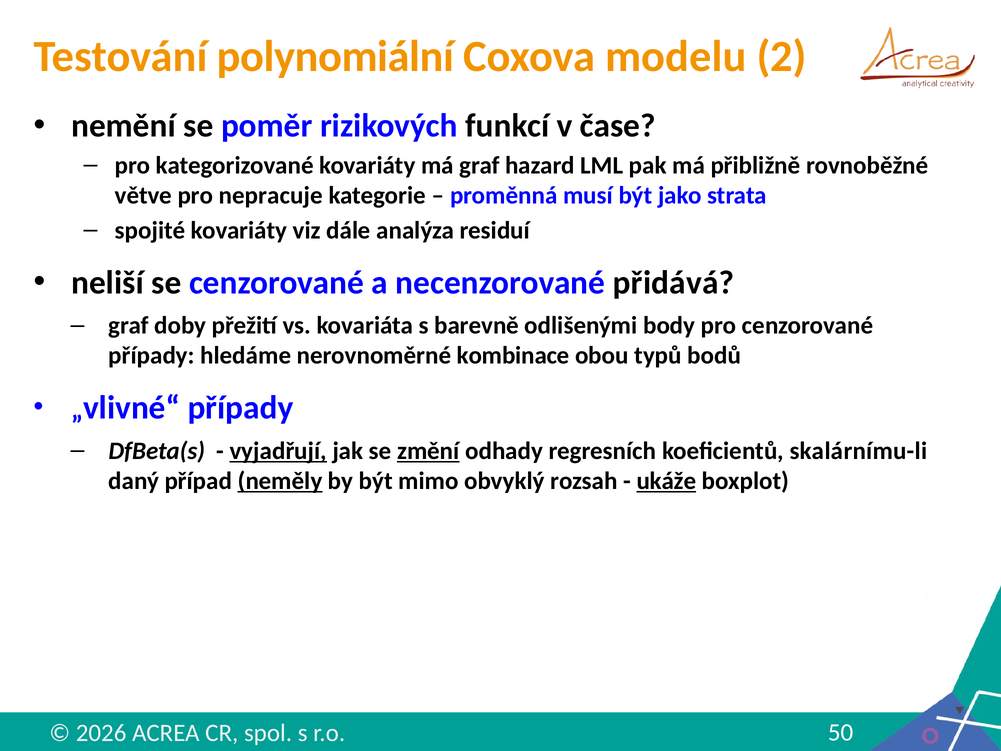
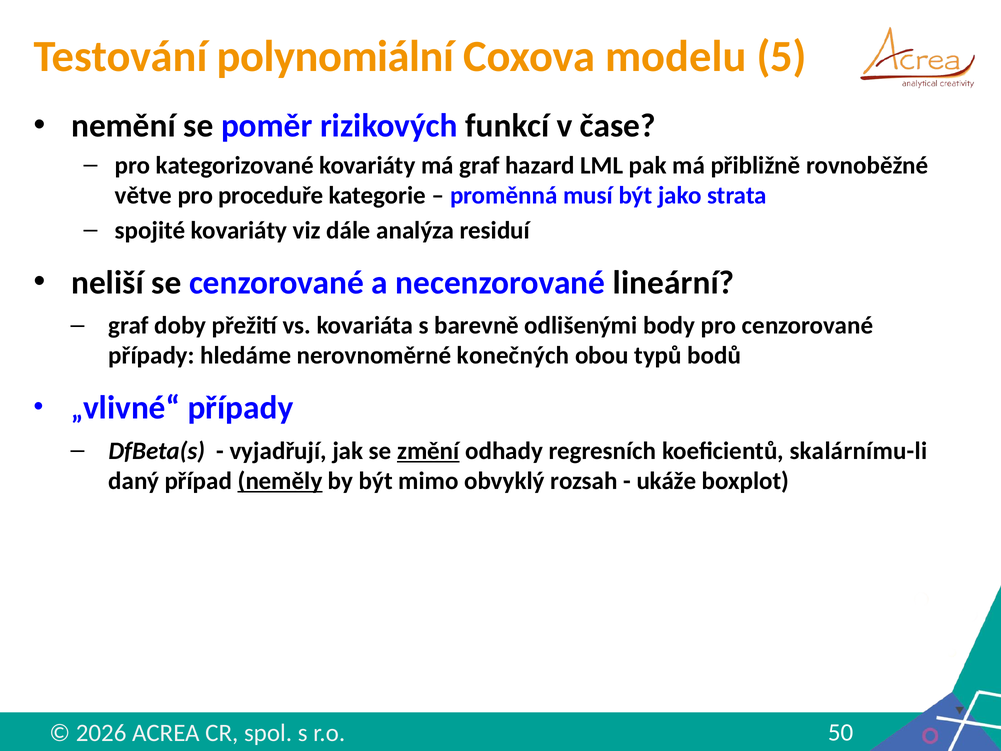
2: 2 -> 5
nepracuje: nepracuje -> proceduře
přidává: přidává -> lineární
kombinace: kombinace -> konečných
vyjadřují underline: present -> none
ukáže underline: present -> none
